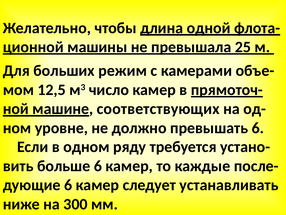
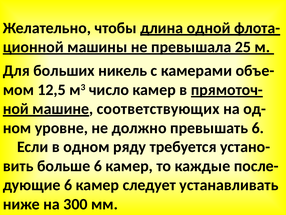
режим: режим -> никель
